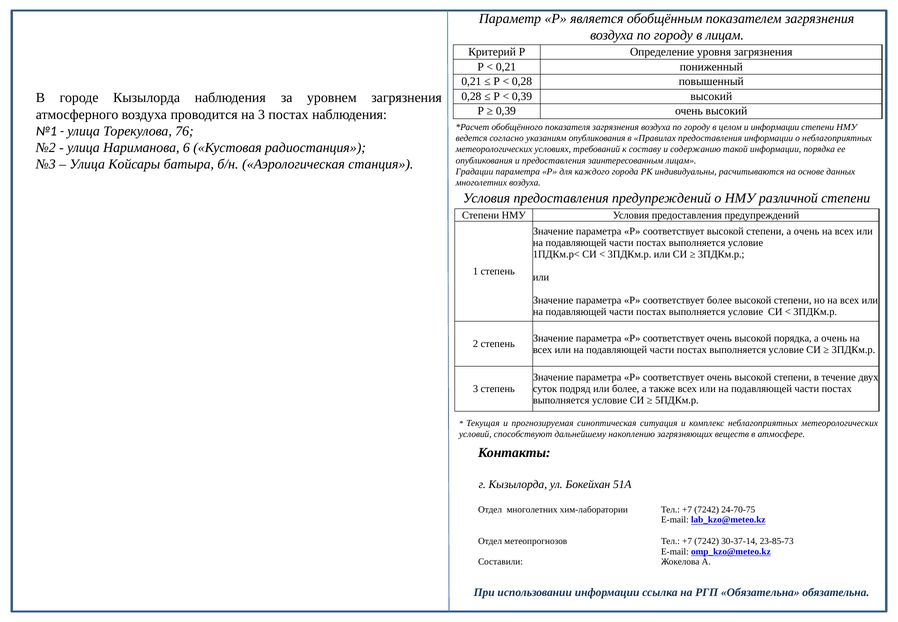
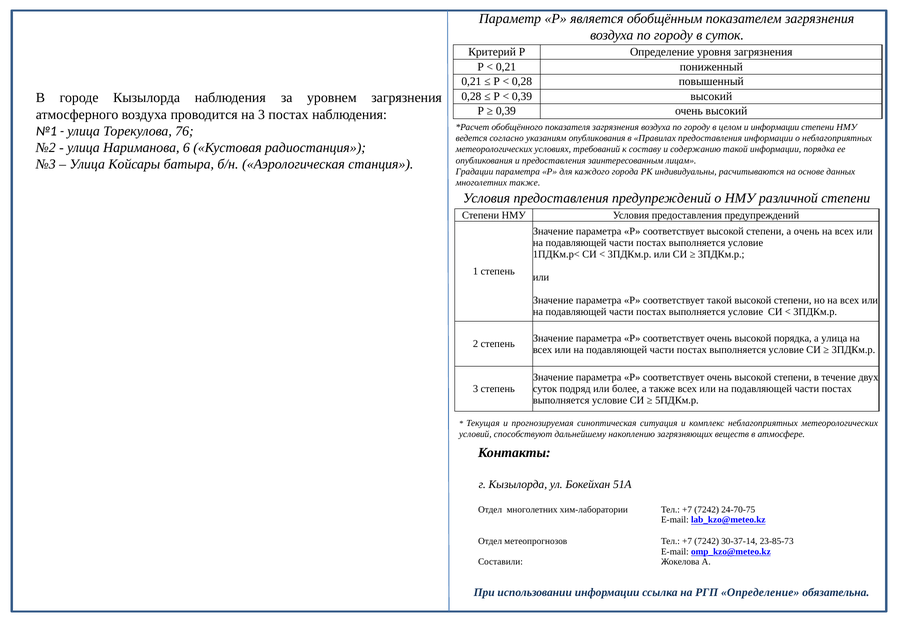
в лицам: лицам -> суток
многолетних воздуха: воздуха -> также
соответствует более: более -> такой
очень at (834, 338): очень -> улица
РГП Обязательна: Обязательна -> Определение
